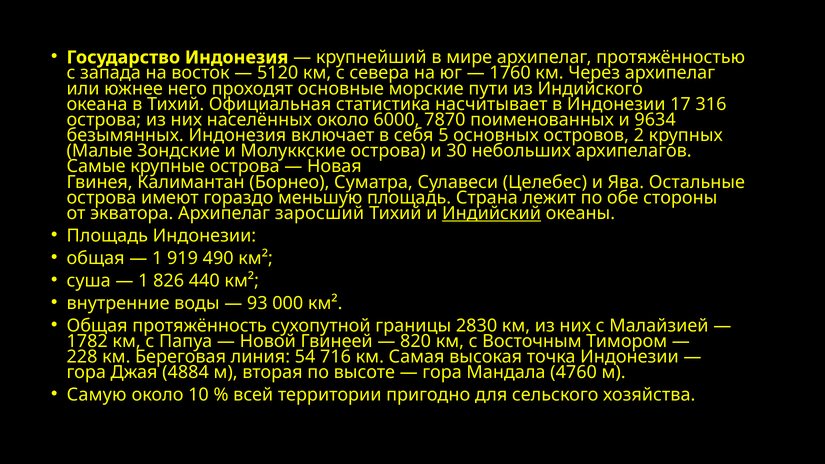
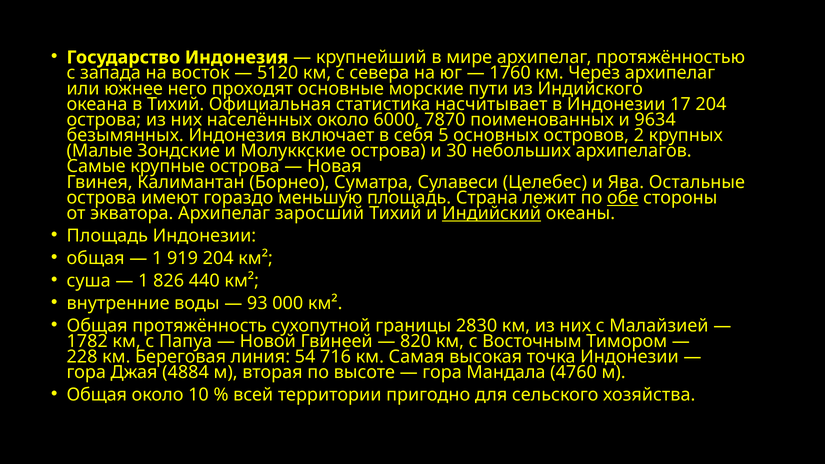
17 316: 316 -> 204
обе underline: none -> present
919 490: 490 -> 204
Самую at (97, 395): Самую -> Общая
